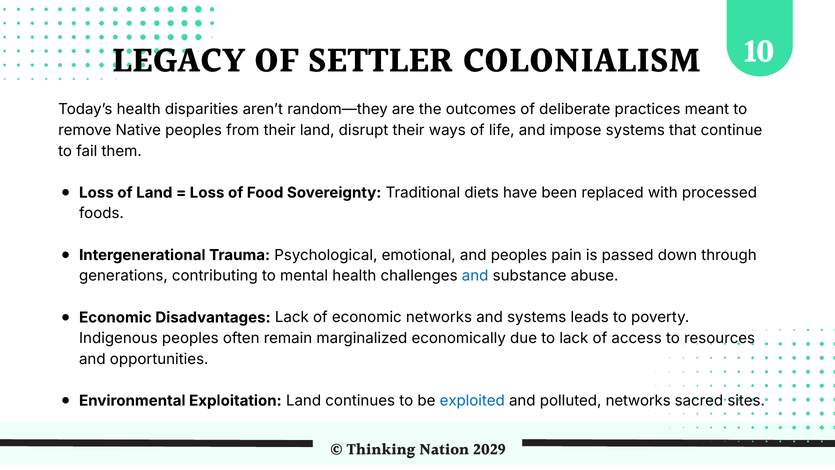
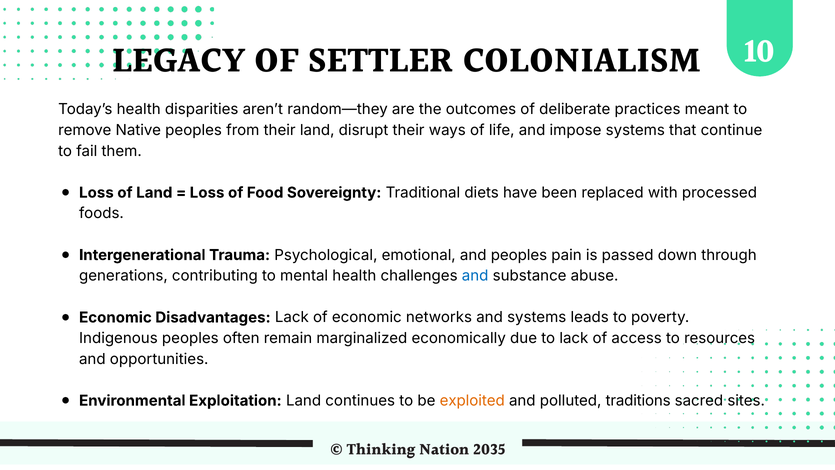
exploited colour: blue -> orange
polluted networks: networks -> traditions
2029: 2029 -> 2035
